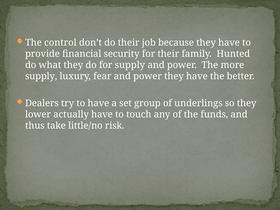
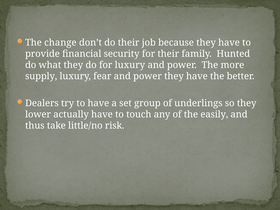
control: control -> change
for supply: supply -> luxury
funds: funds -> easily
